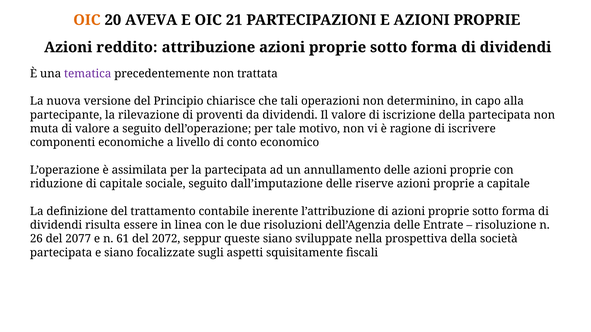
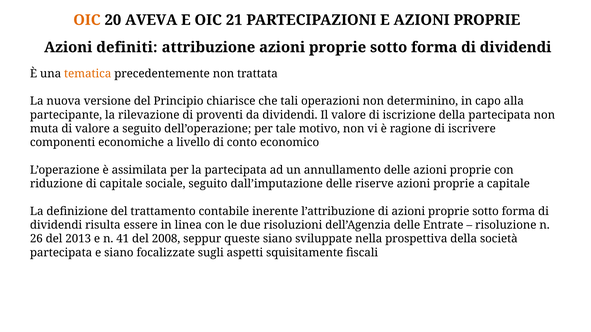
reddito: reddito -> definiti
tematica colour: purple -> orange
2077: 2077 -> 2013
61: 61 -> 41
2072: 2072 -> 2008
